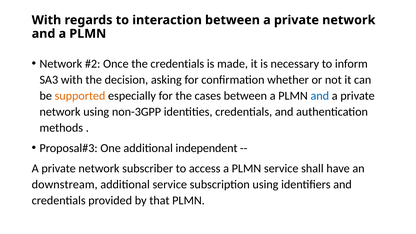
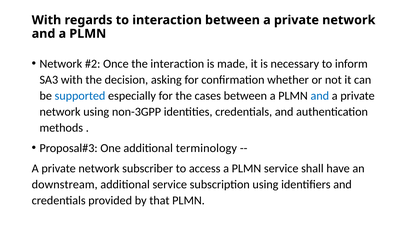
the credentials: credentials -> interaction
supported colour: orange -> blue
independent: independent -> terminology
